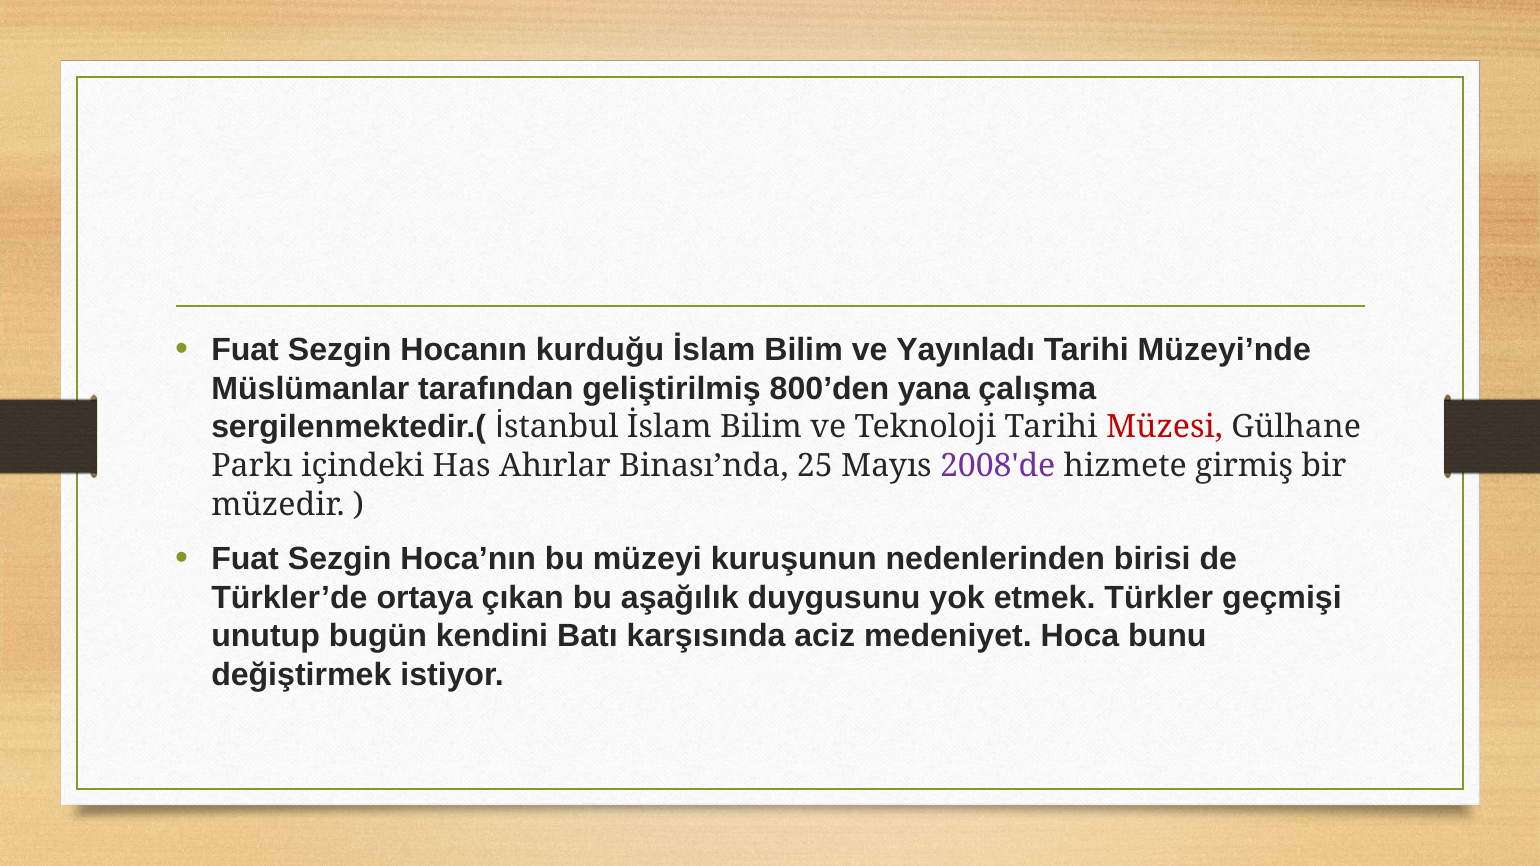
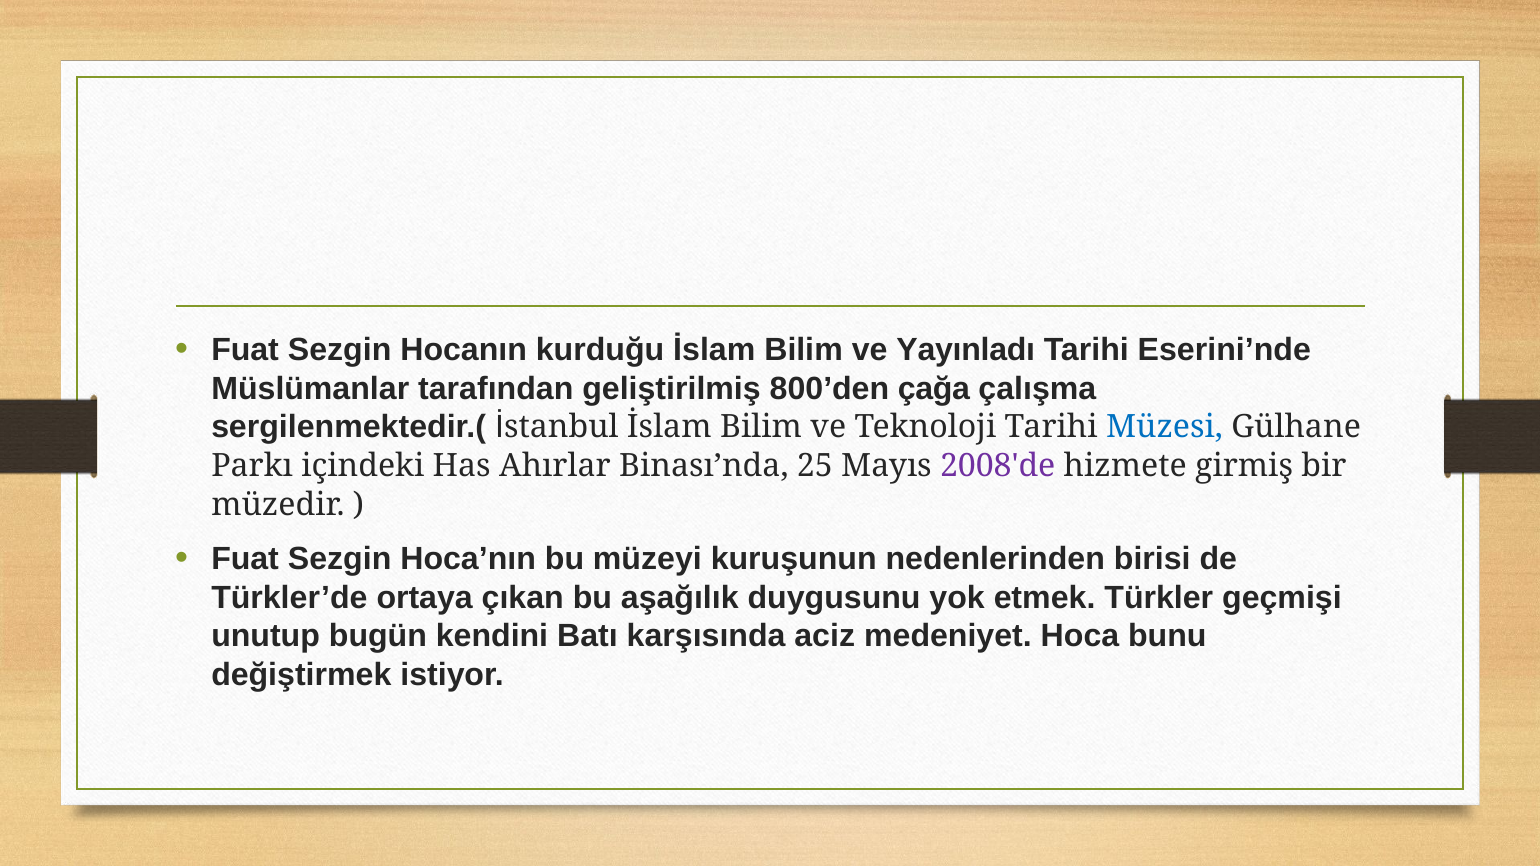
Müzeyi’nde: Müzeyi’nde -> Eserini’nde
yana: yana -> çağa
Müzesi colour: red -> blue
